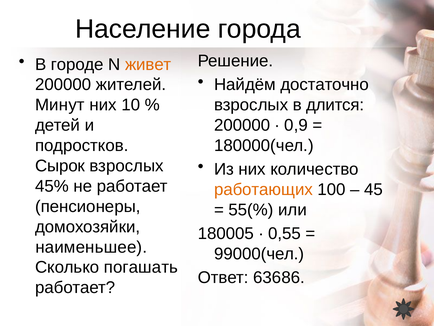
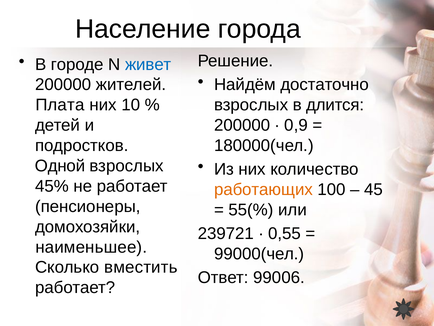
живет colour: orange -> blue
Минут: Минут -> Плата
Сырок: Сырок -> Одной
180005: 180005 -> 239721
погашать: погашать -> вместить
63686: 63686 -> 99006
